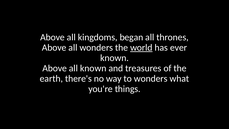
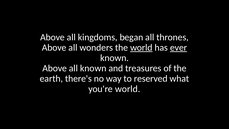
ever underline: none -> present
to wonders: wonders -> reserved
you're things: things -> world
